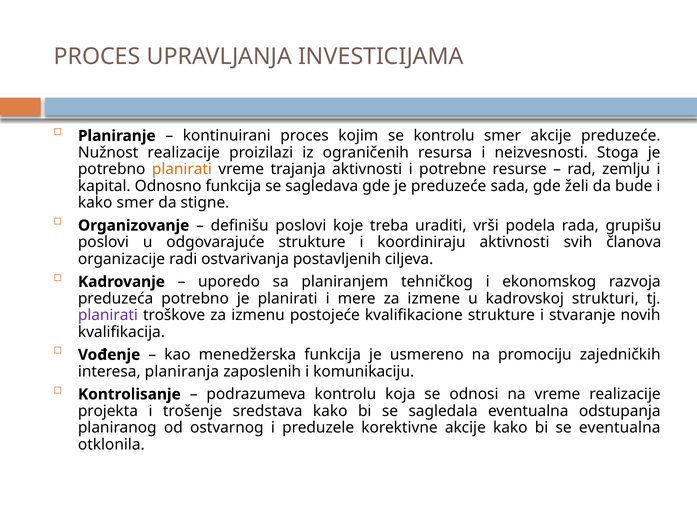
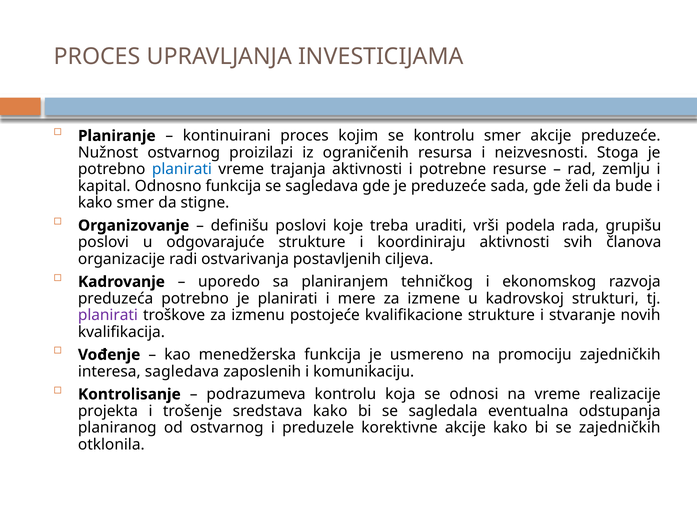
Nužnost realizacije: realizacije -> ostvarnog
planirati at (182, 169) colour: orange -> blue
interesa planiranja: planiranja -> sagledava
se eventualna: eventualna -> zajedničkih
